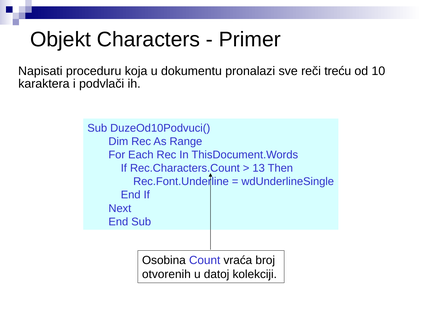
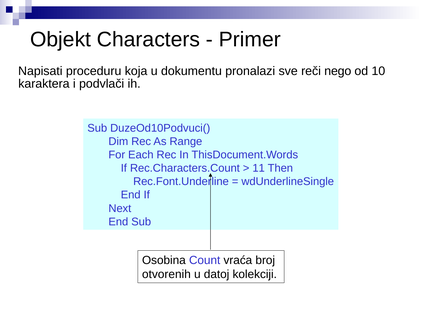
treću: treću -> nego
13: 13 -> 11
